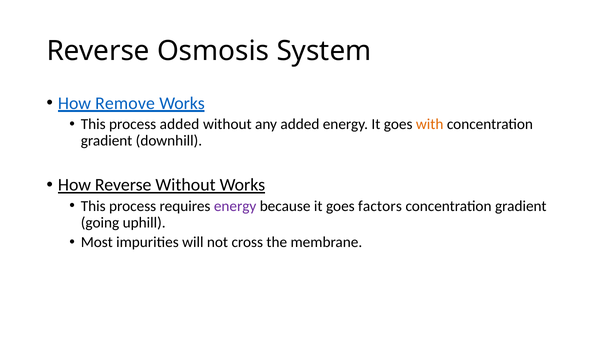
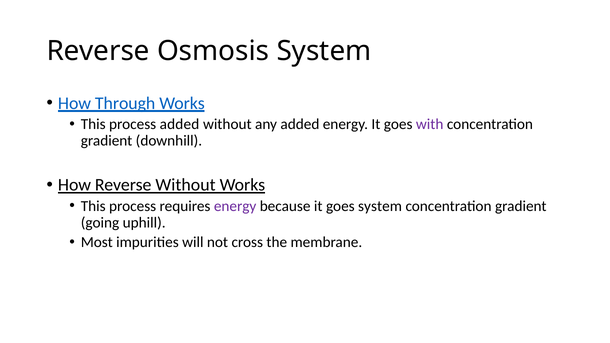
Remove: Remove -> Through
with colour: orange -> purple
goes factors: factors -> system
